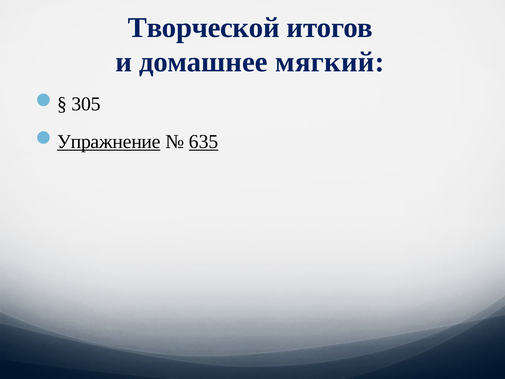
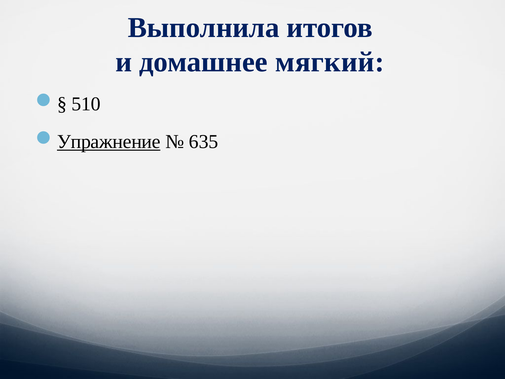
Творческой: Творческой -> Выполнила
305: 305 -> 510
635 underline: present -> none
